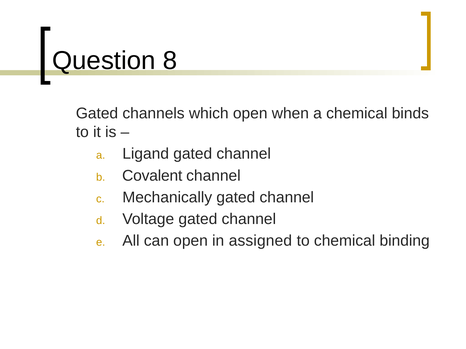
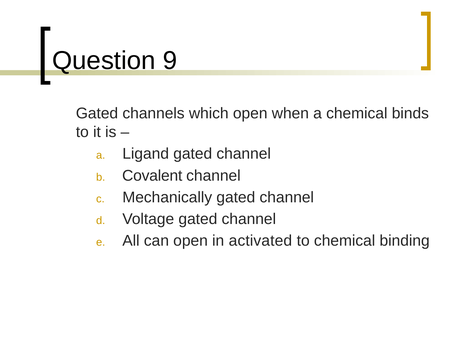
8: 8 -> 9
assigned: assigned -> activated
